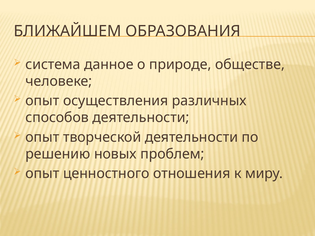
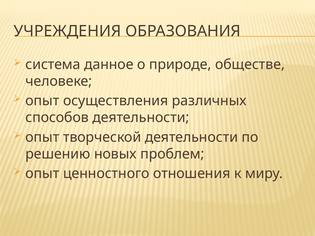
БЛИЖАЙШЕМ: БЛИЖАЙШЕМ -> УЧРЕЖДЕНИЯ
